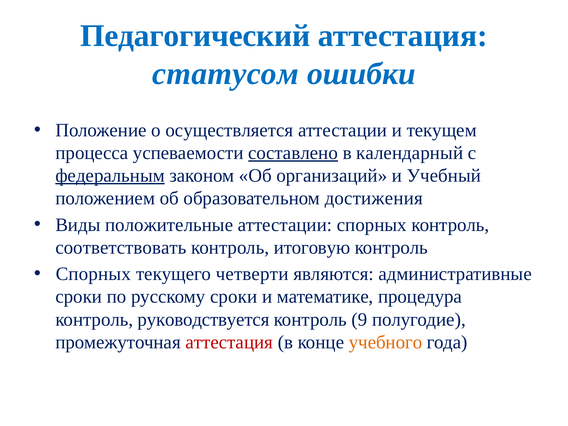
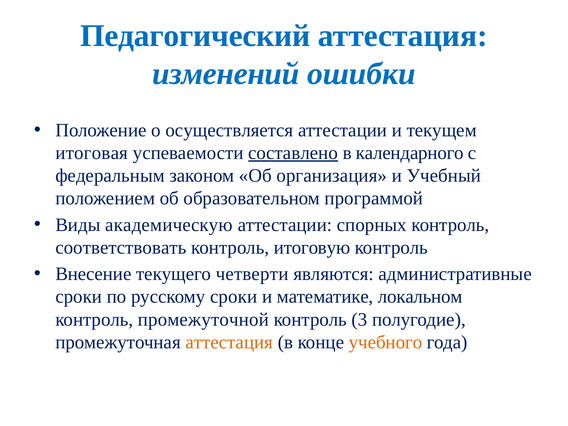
статусом: статусом -> изменений
процесса: процесса -> итоговая
календарный: календарный -> календарного
федеральным underline: present -> none
организаций: организаций -> организация
достижения: достижения -> программой
положительные: положительные -> академическую
Спорных at (93, 274): Спорных -> Внесение
процедура: процедура -> локальном
руководствуется: руководствуется -> промежуточной
9: 9 -> 3
аттестация at (229, 342) colour: red -> orange
